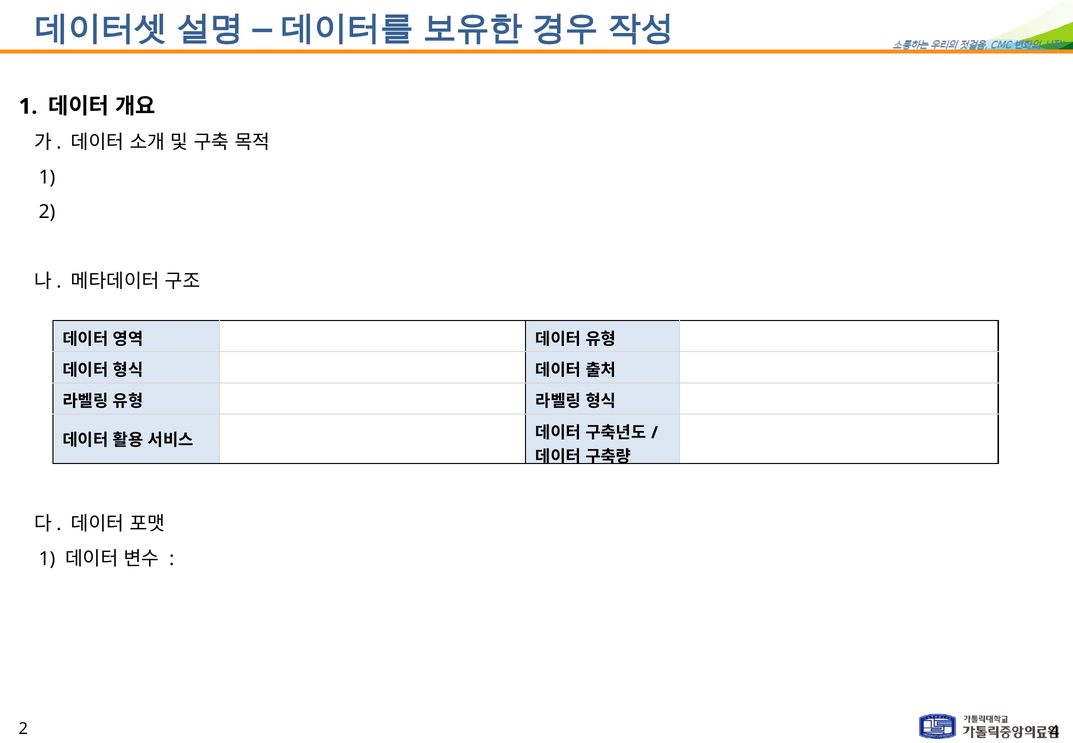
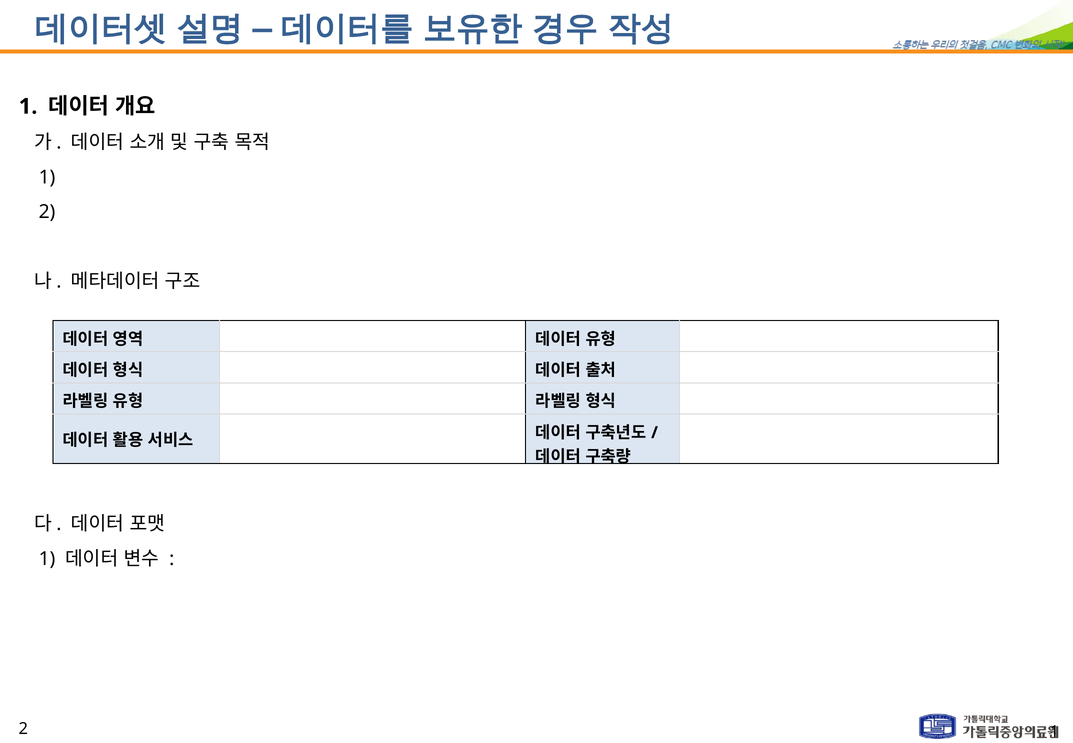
2 4: 4 -> 1
